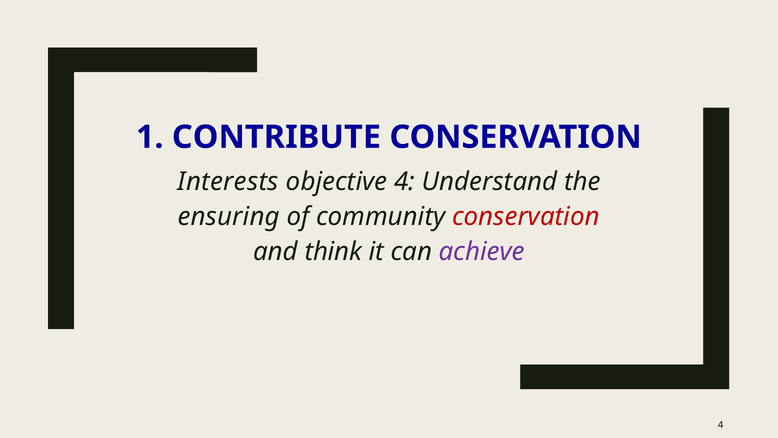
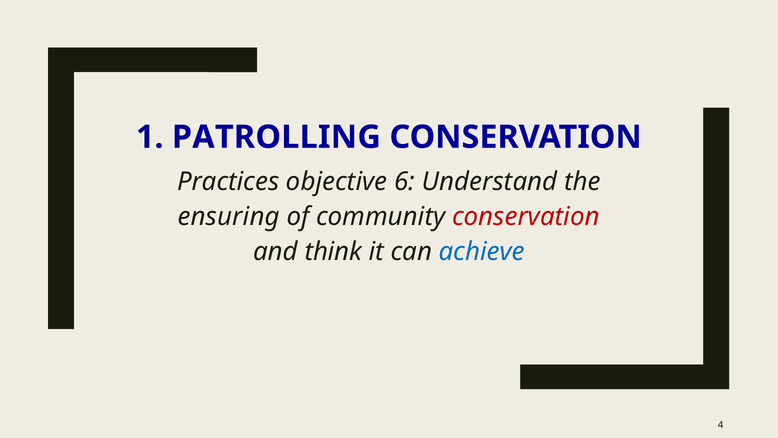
CONTRIBUTE: CONTRIBUTE -> PATROLLING
Interests: Interests -> Practices
objective 4: 4 -> 6
achieve colour: purple -> blue
